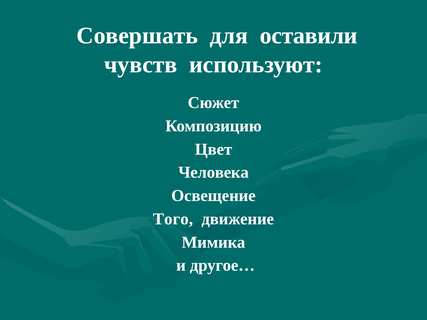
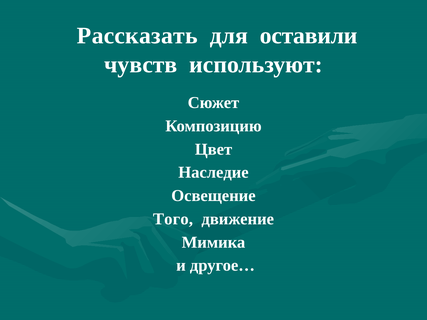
Совершать: Совершать -> Рассказать
Человека: Человека -> Наследие
